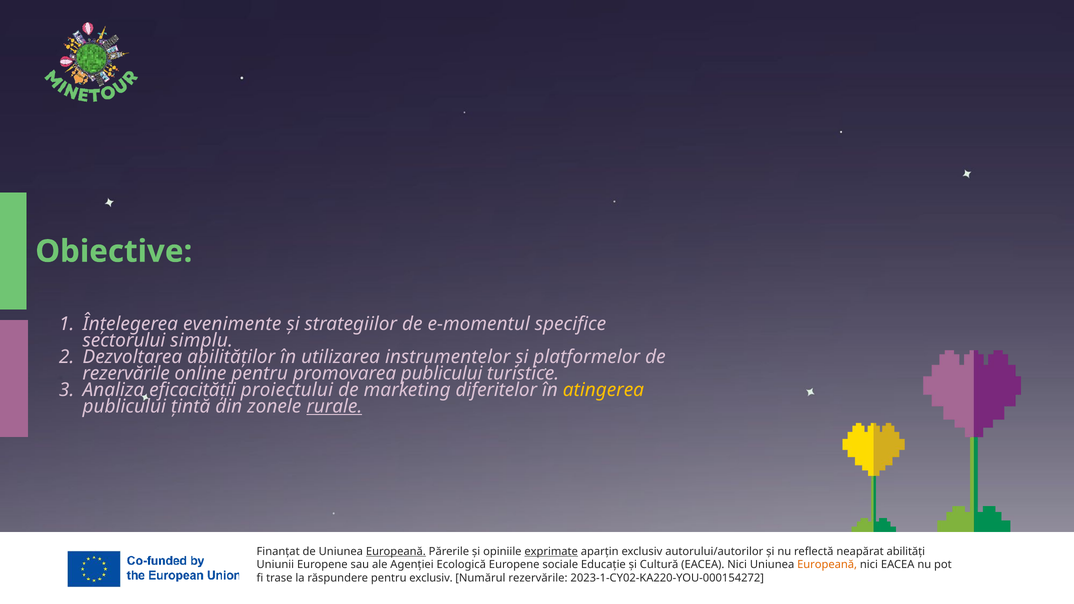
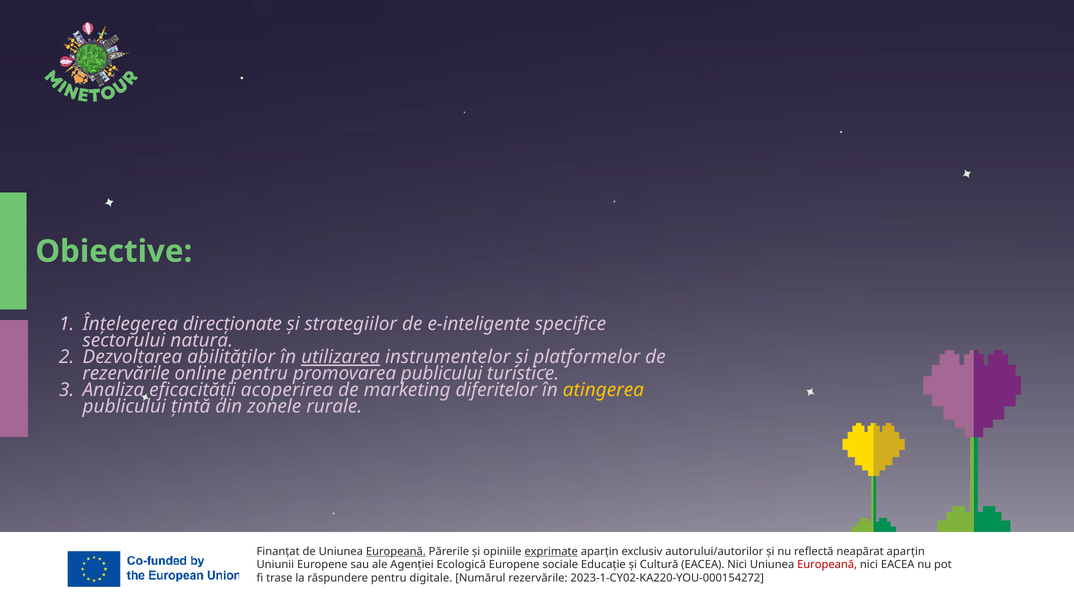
evenimente: evenimente -> direcționate
e-momentul: e-momentul -> e-inteligente
simplu: simplu -> natura
utilizarea underline: none -> present
proiectului: proiectului -> acoperirea
rurale underline: present -> none
neapărat abilități: abilități -> aparțin
Europeană at (827, 565) colour: orange -> red
pentru exclusiv: exclusiv -> digitale
